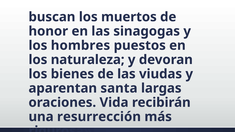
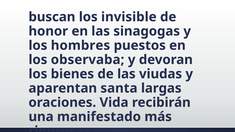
muertos: muertos -> invisible
naturaleza: naturaleza -> observaba
resurrección: resurrección -> manifestado
